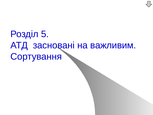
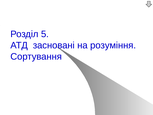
важливим: важливим -> розуміння
